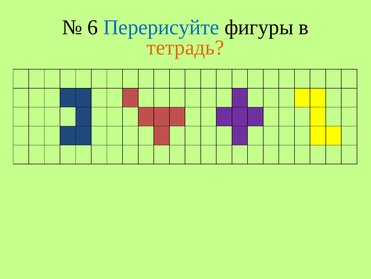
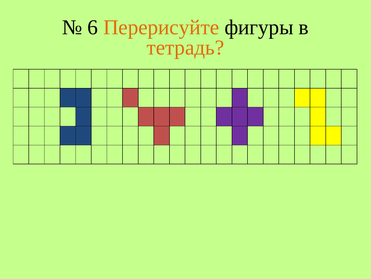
Перерисуйте colour: blue -> orange
